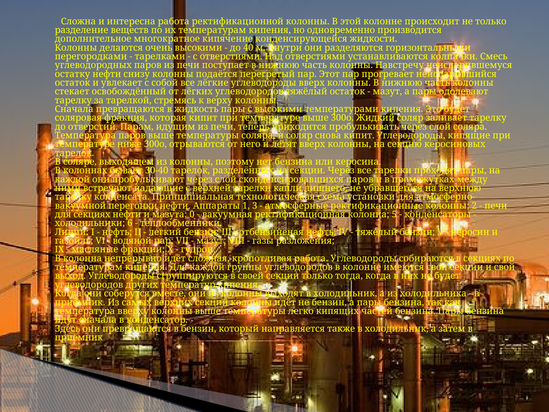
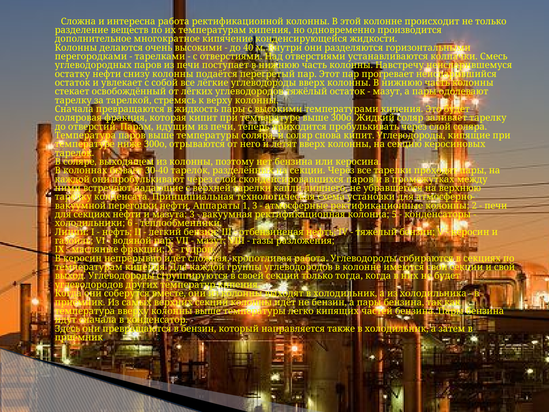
мазута 0: 0 -> 3
В колонна: колонна -> керосин
